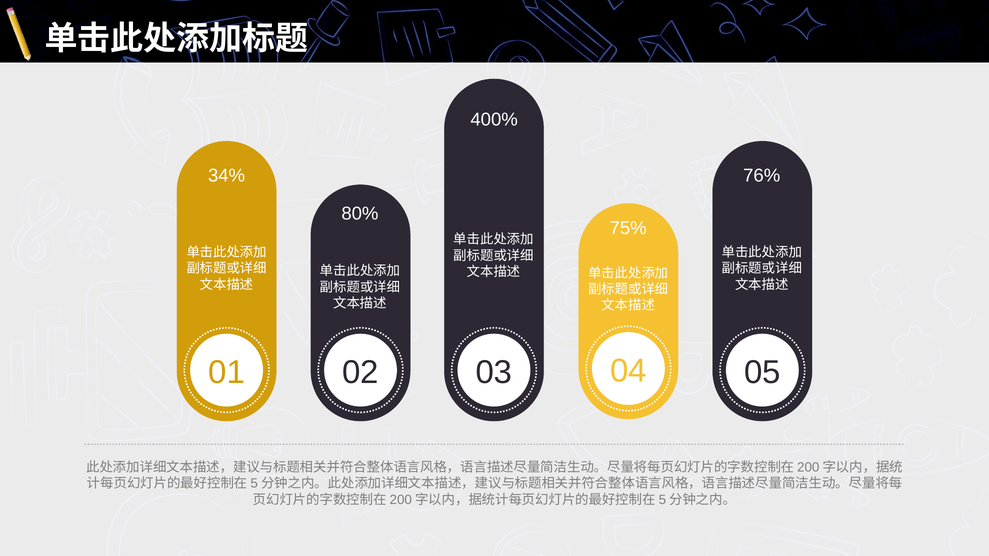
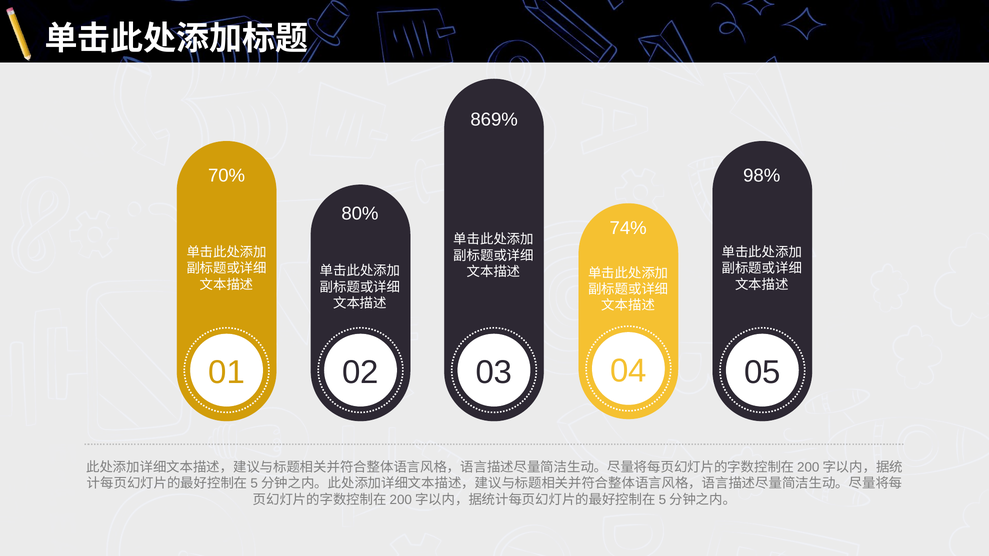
400%: 400% -> 869%
34%: 34% -> 70%
76%: 76% -> 98%
75%: 75% -> 74%
